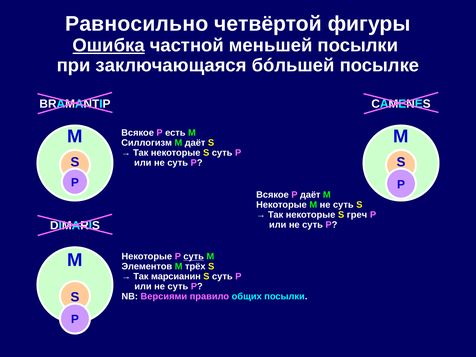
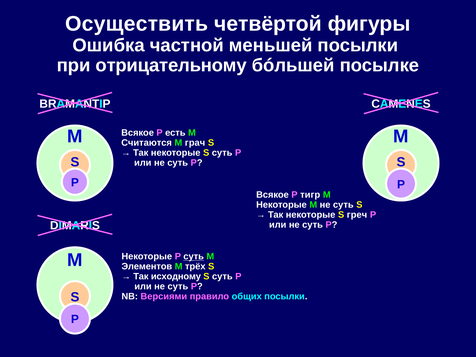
Равносильно: Равносильно -> Осуществить
Ошибка underline: present -> none
заключающаяся: заключающаяся -> отрицательному
Силлогизм: Силлогизм -> Считаются
M даёт: даёт -> грач
P даёт: даёт -> тигр
марсианин: марсианин -> исходному
